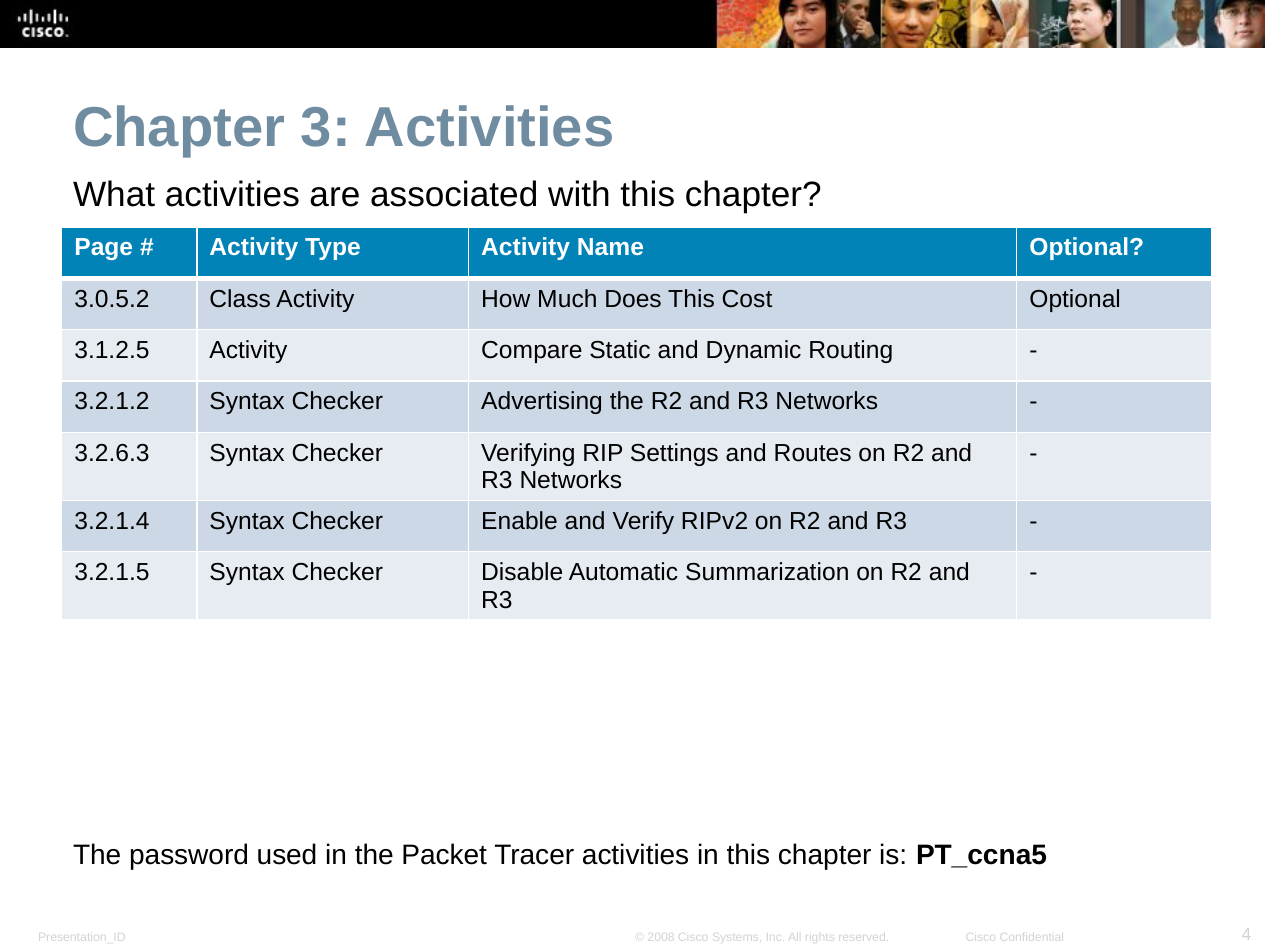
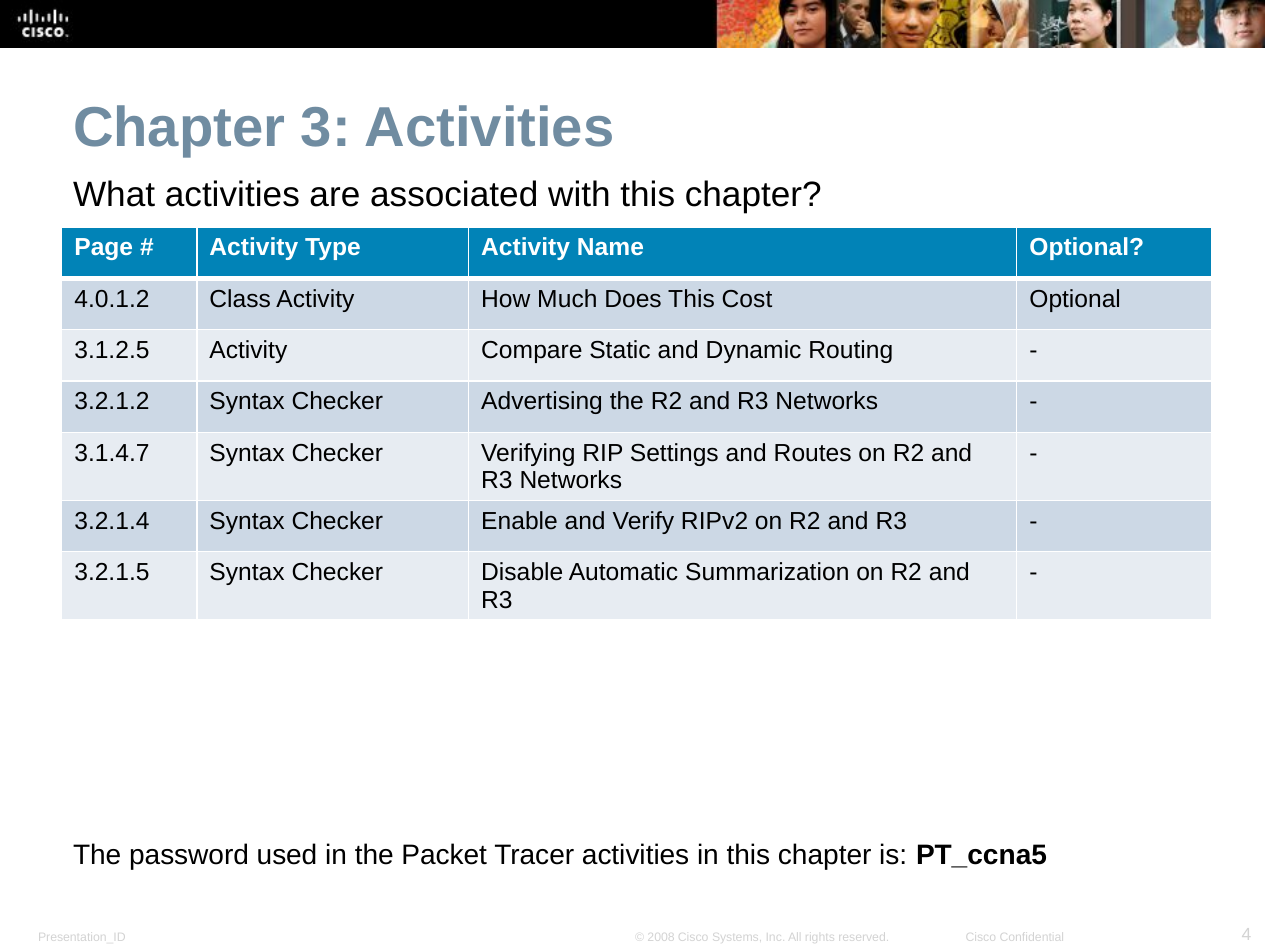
3.0.5.2: 3.0.5.2 -> 4.0.1.2
3.2.6.3: 3.2.6.3 -> 3.1.4.7
